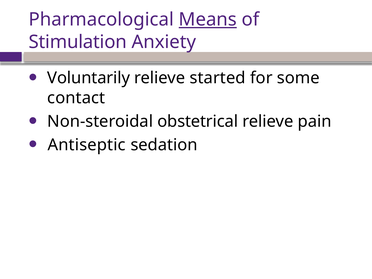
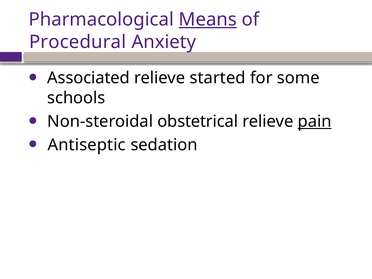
Stimulation: Stimulation -> Procedural
Voluntarily: Voluntarily -> Associated
contact: contact -> schools
pain underline: none -> present
